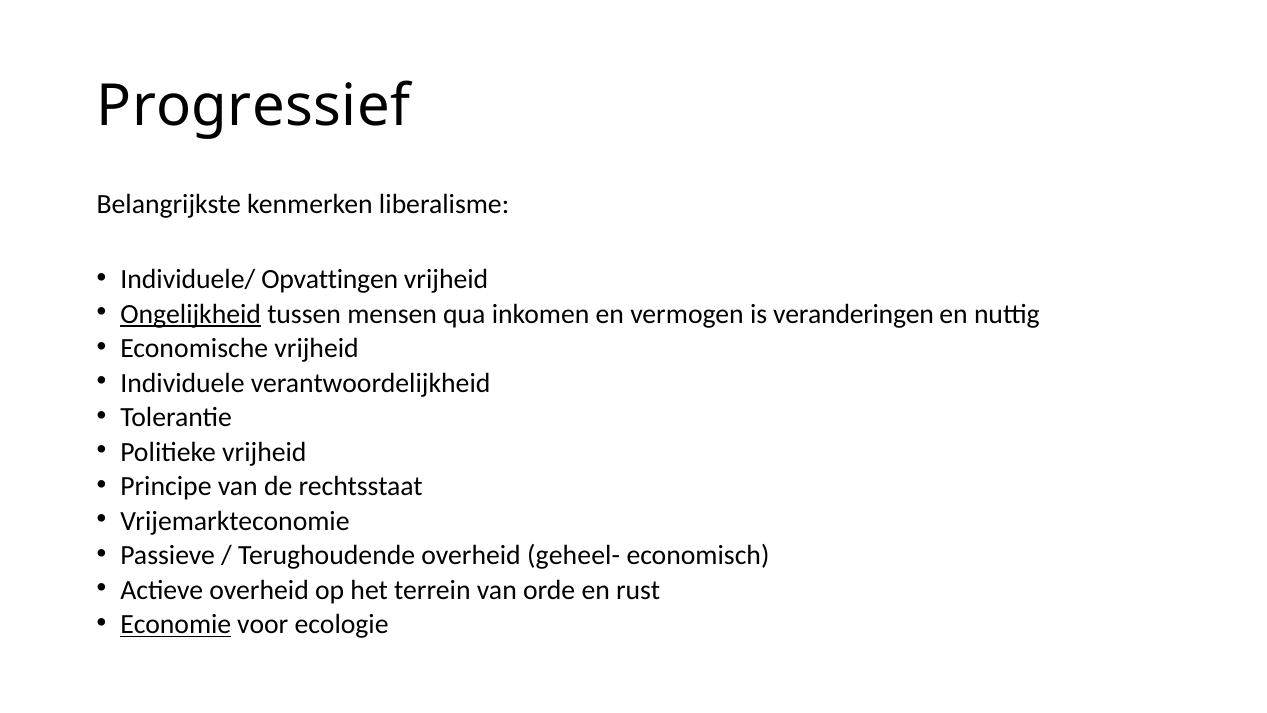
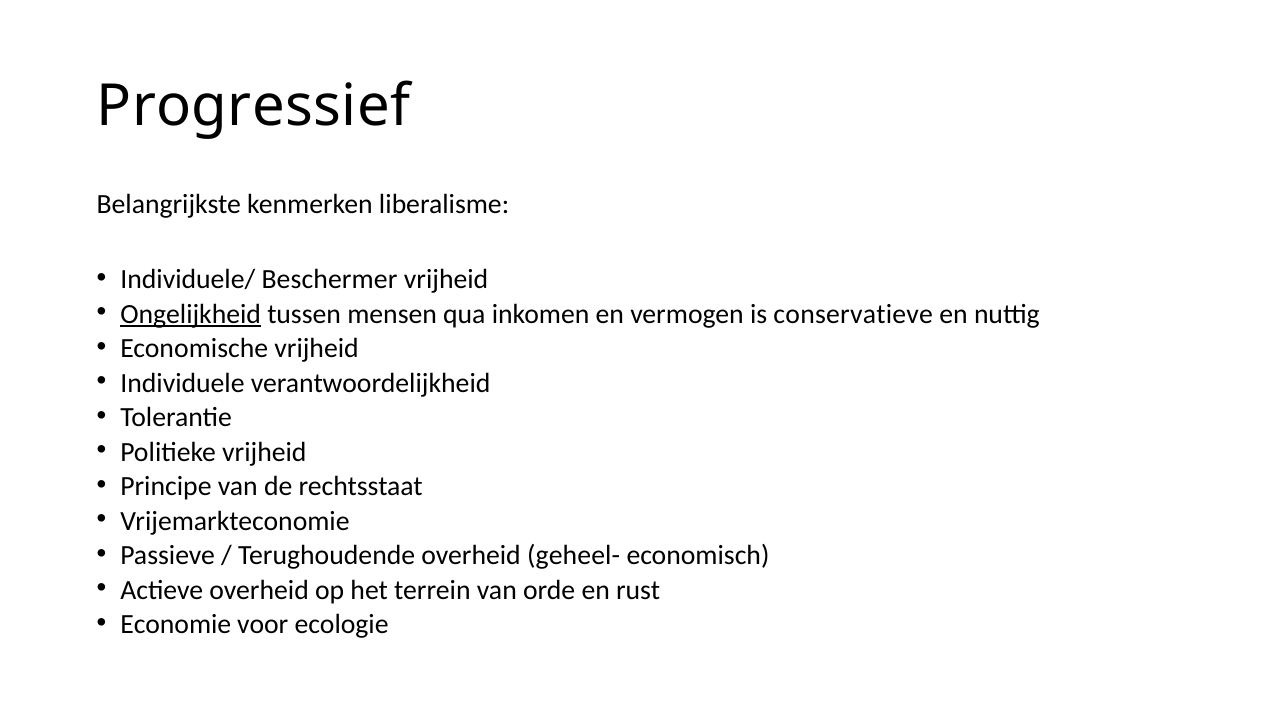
Opvattingen: Opvattingen -> Beschermer
veranderingen: veranderingen -> conservatieve
Economie underline: present -> none
